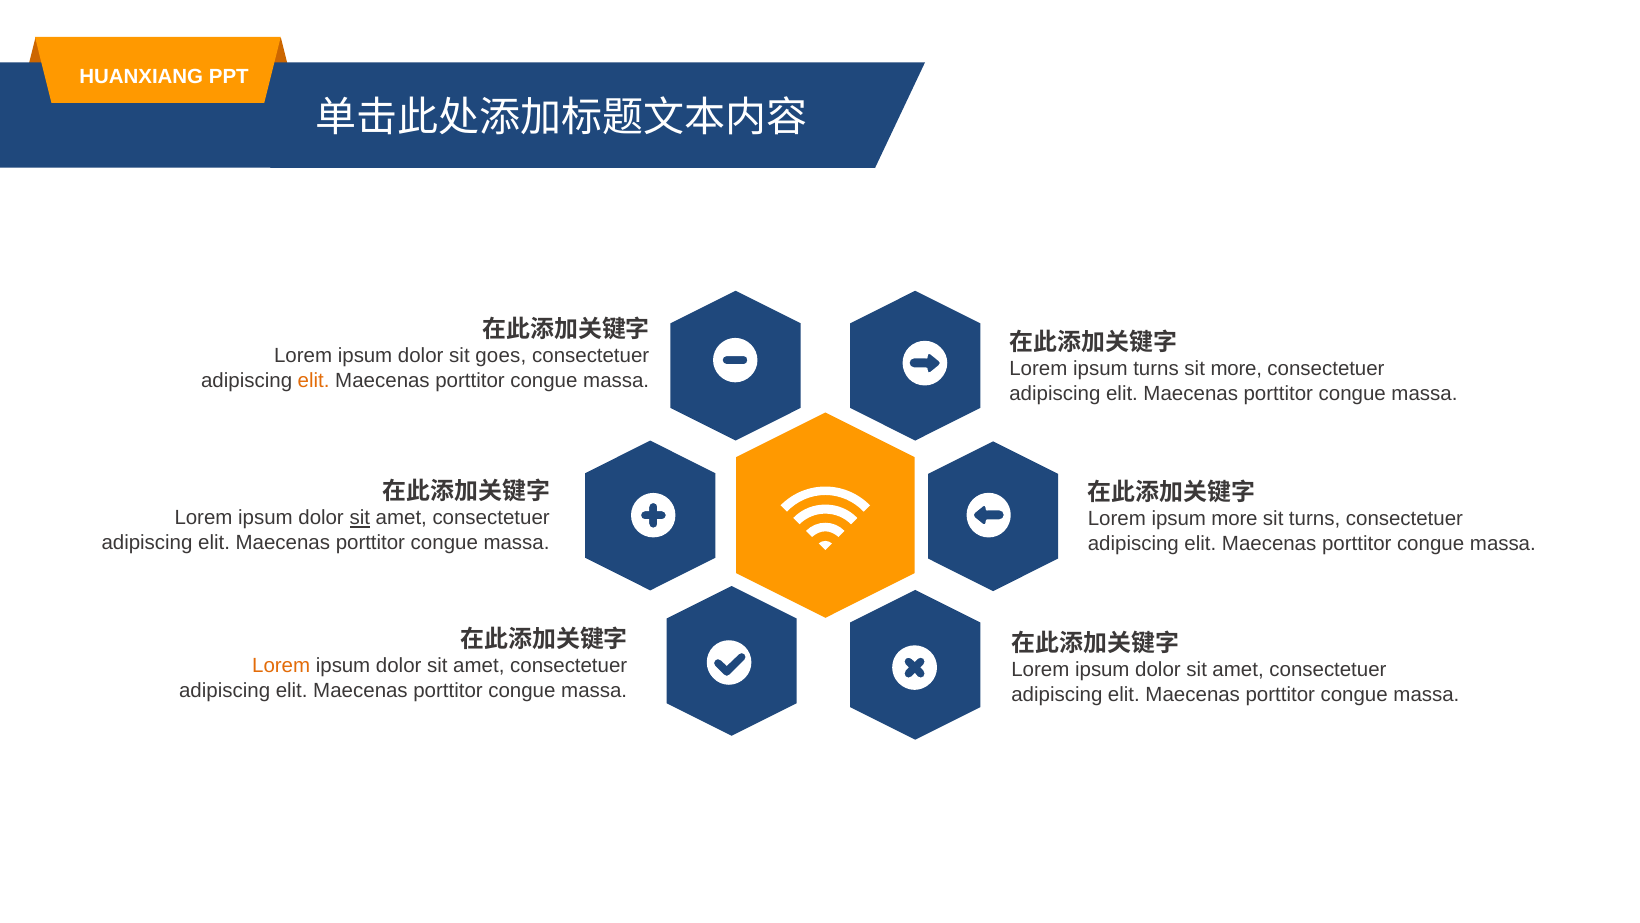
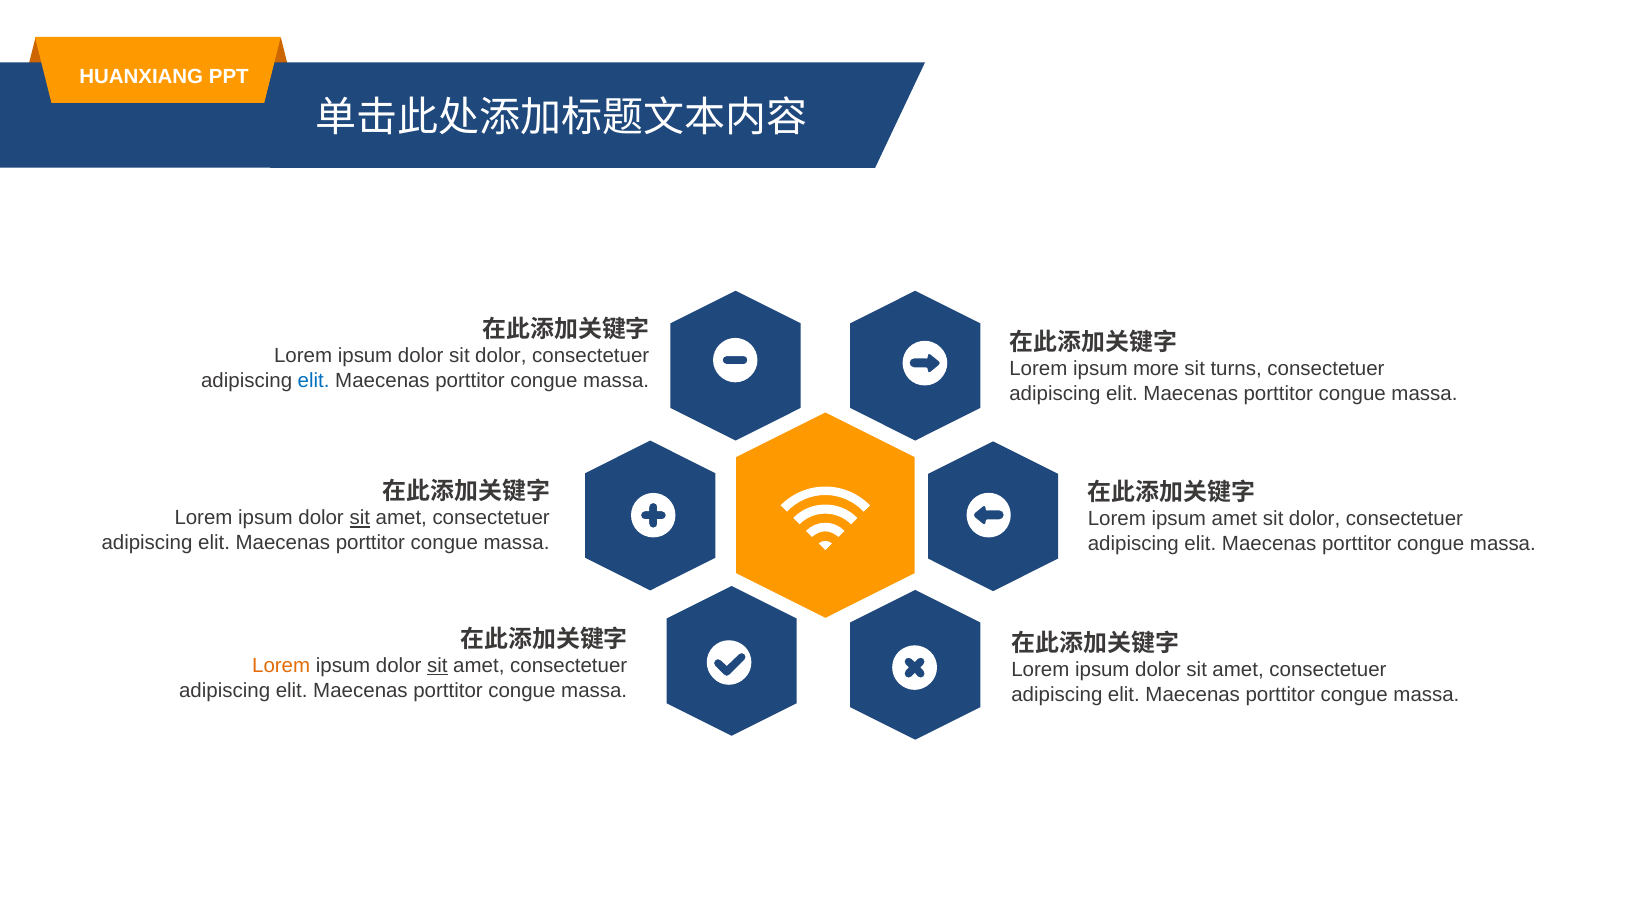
dolor sit goes: goes -> dolor
ipsum turns: turns -> more
sit more: more -> turns
elit at (314, 380) colour: orange -> blue
ipsum more: more -> amet
turns at (1315, 519): turns -> dolor
sit at (437, 665) underline: none -> present
